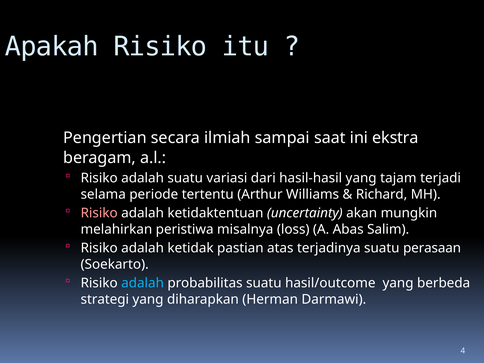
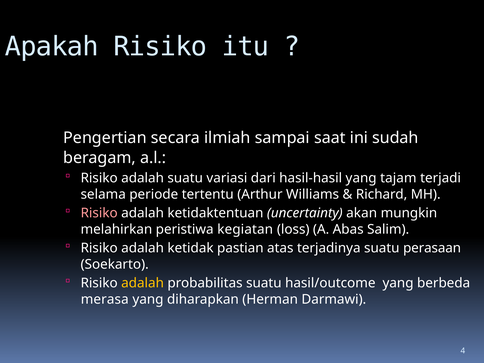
ekstra: ekstra -> sudah
misalnya: misalnya -> kegiatan
adalah at (143, 283) colour: light blue -> yellow
strategi: strategi -> merasa
